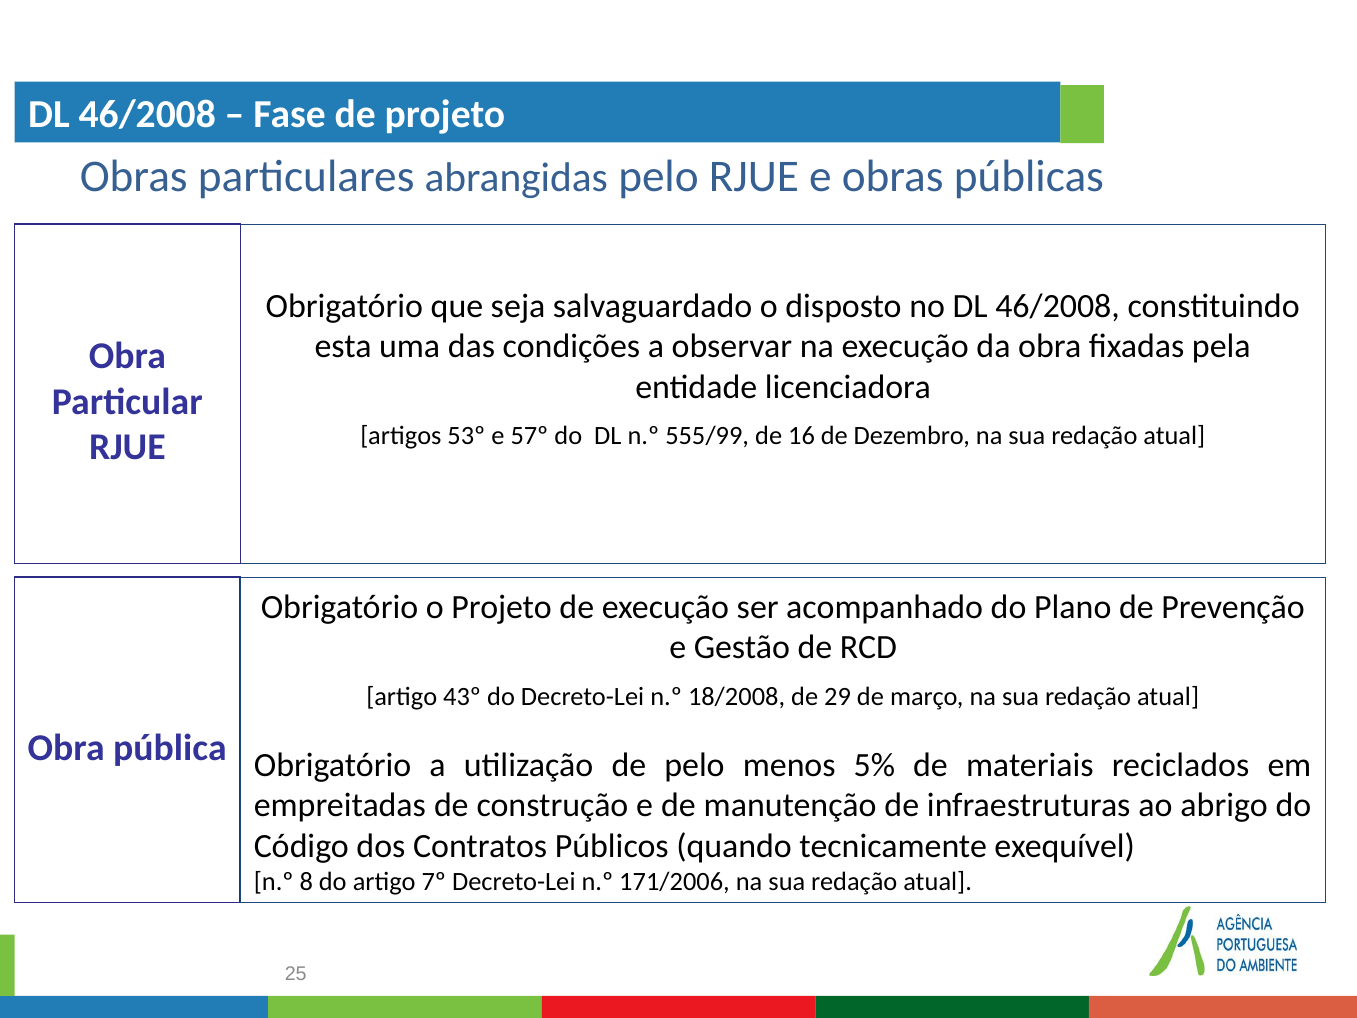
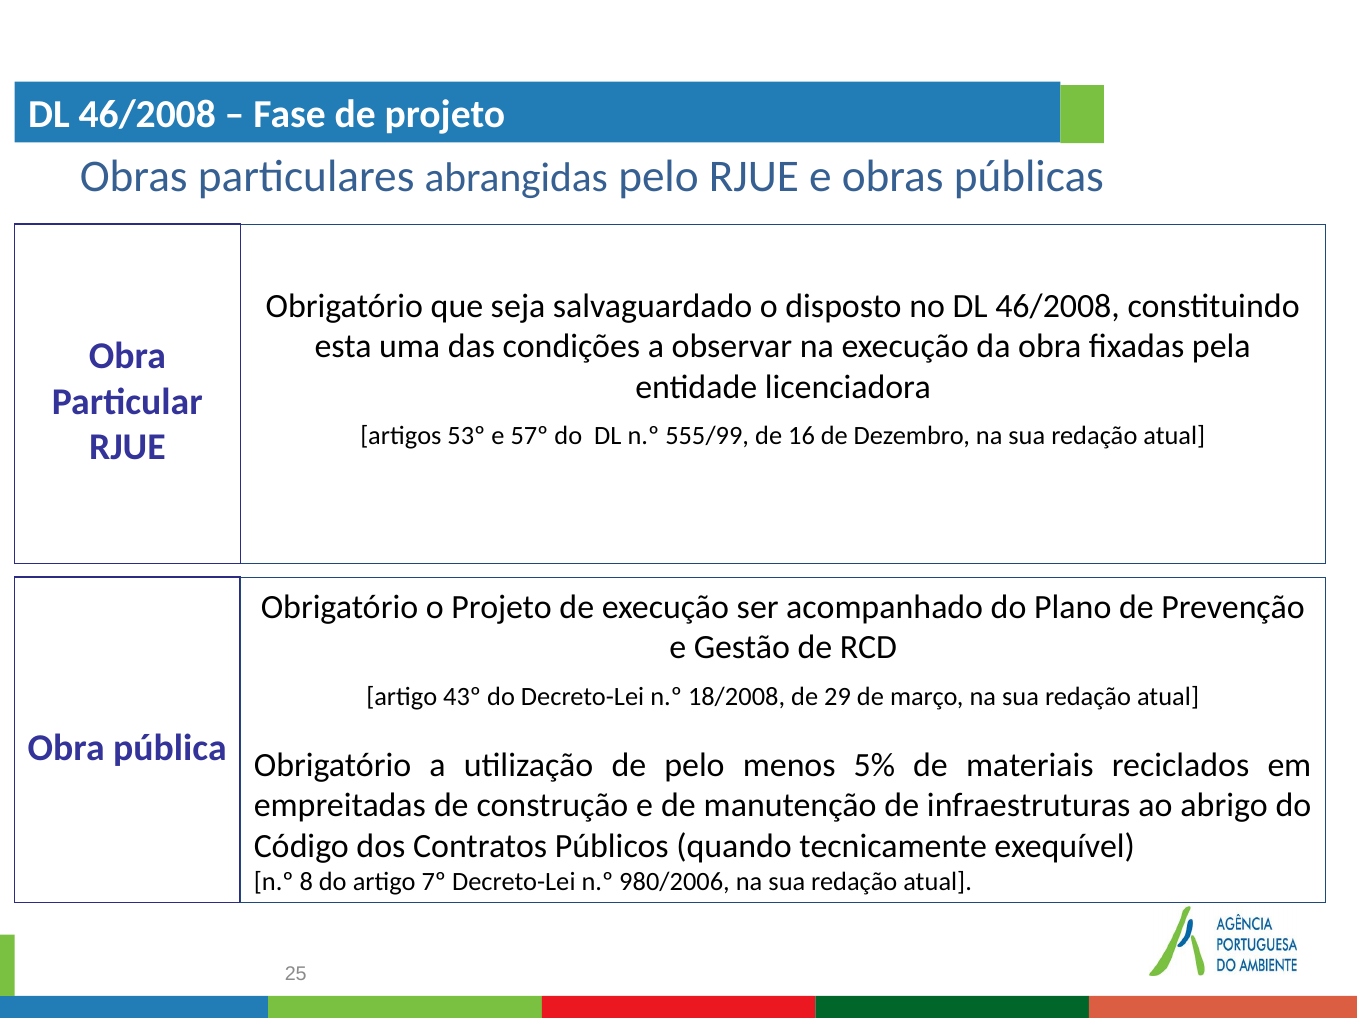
171/2006: 171/2006 -> 980/2006
